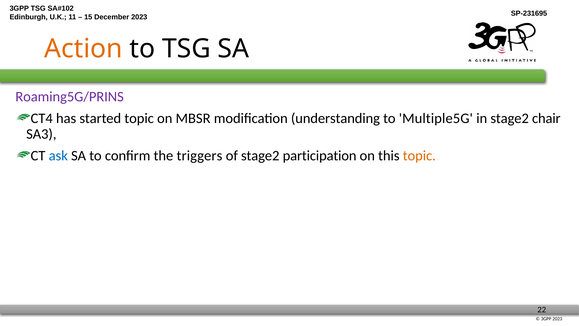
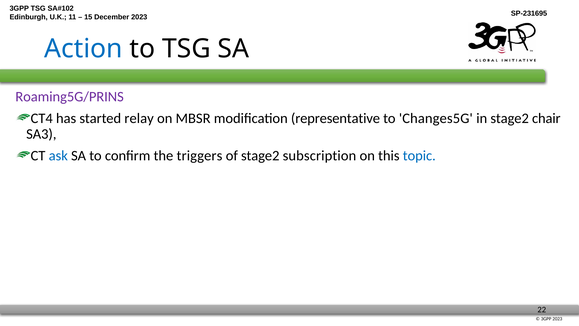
Action colour: orange -> blue
started topic: topic -> relay
understanding: understanding -> representative
Multiple5G: Multiple5G -> Changes5G
participation: participation -> subscription
topic at (419, 156) colour: orange -> blue
